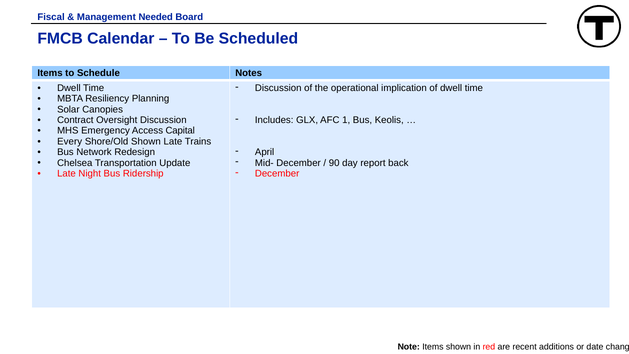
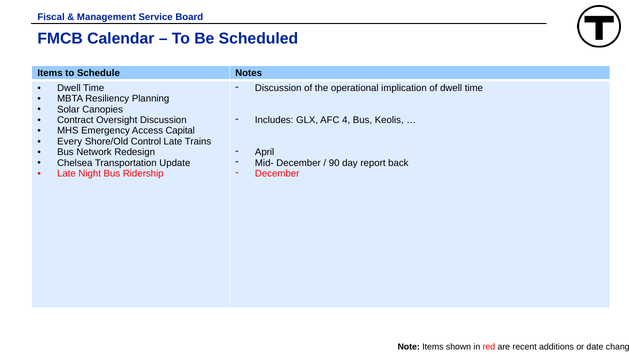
Needed: Needed -> Service
1: 1 -> 4
Shore/Old Shown: Shown -> Control
